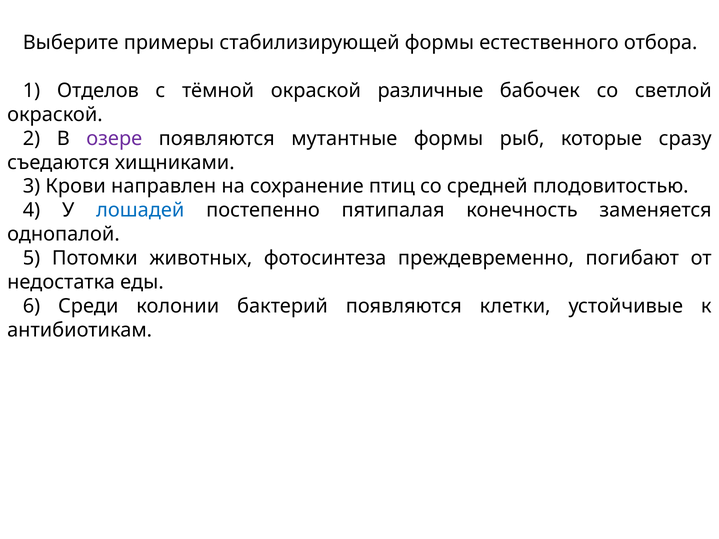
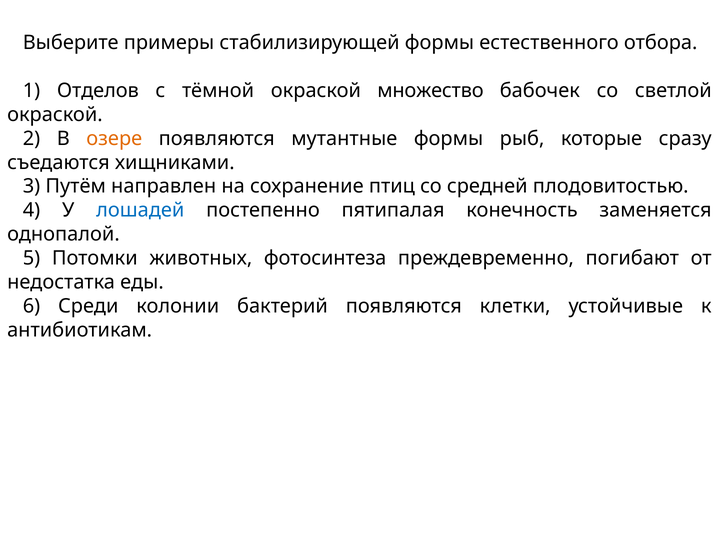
различные: различные -> множество
озере colour: purple -> orange
Крови: Крови -> Путём
